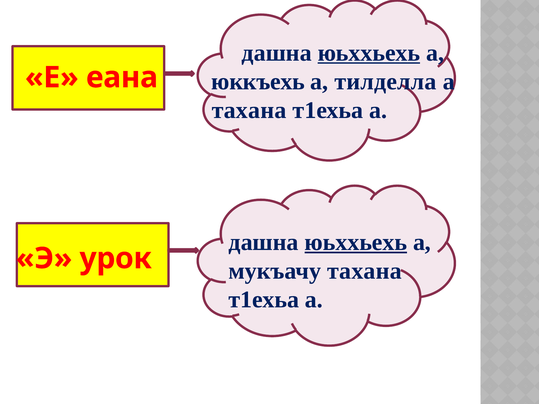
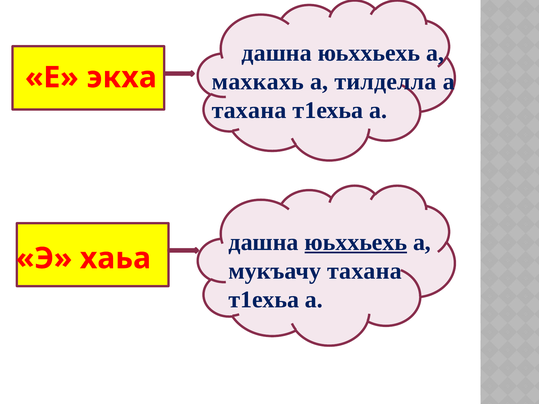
юьххьехь at (369, 53) underline: present -> none
юккъехь: юккъехь -> махкахь
еана: еана -> экха
урок: урок -> хаьа
